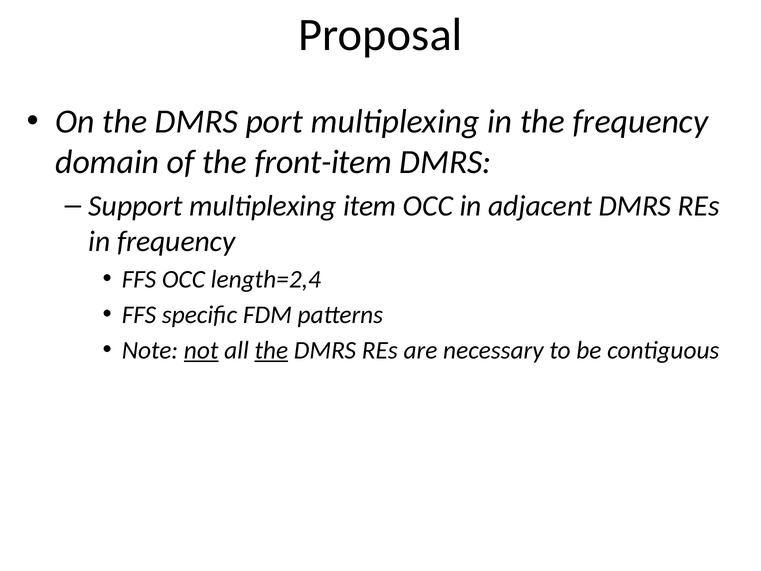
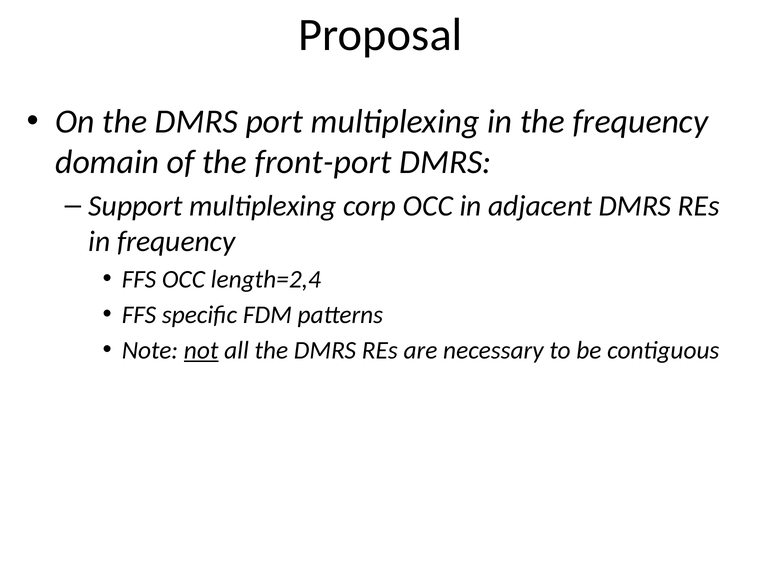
front-item: front-item -> front-port
item: item -> corp
the at (271, 350) underline: present -> none
